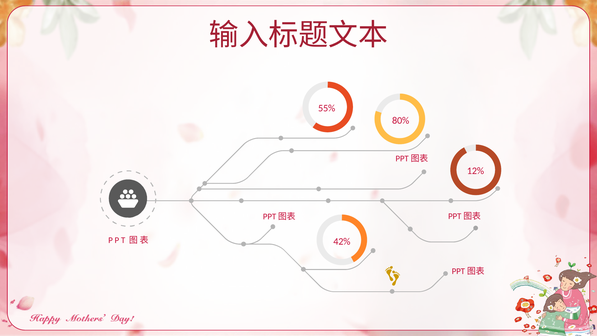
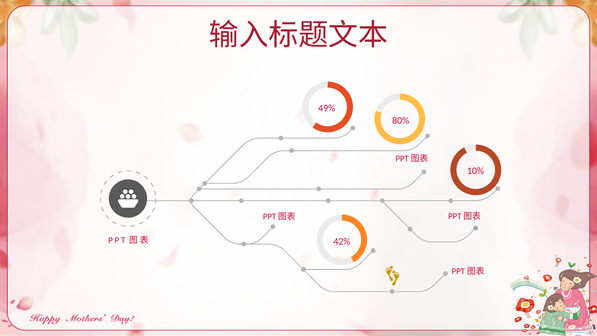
55%: 55% -> 49%
12%: 12% -> 10%
